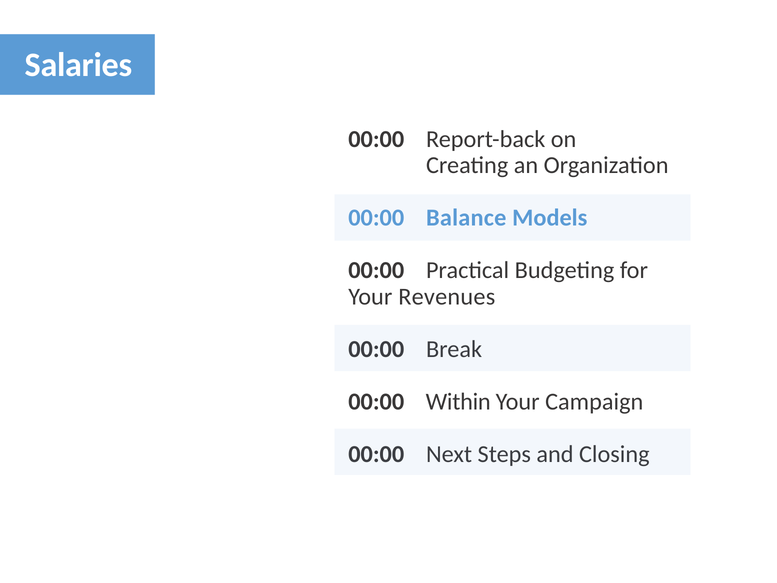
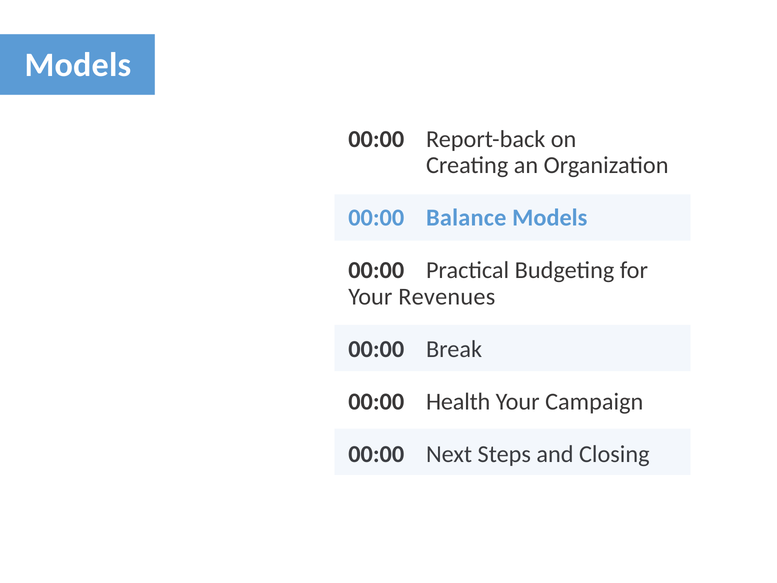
Salaries at (78, 65): Salaries -> Models
Within: Within -> Health
